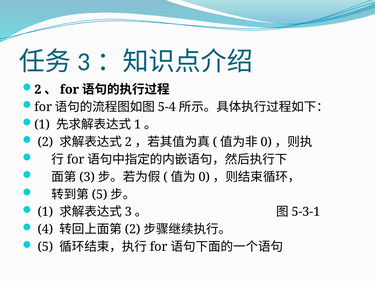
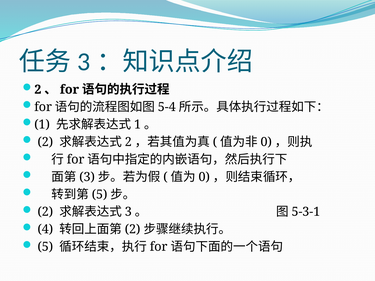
1 at (45, 212): 1 -> 2
